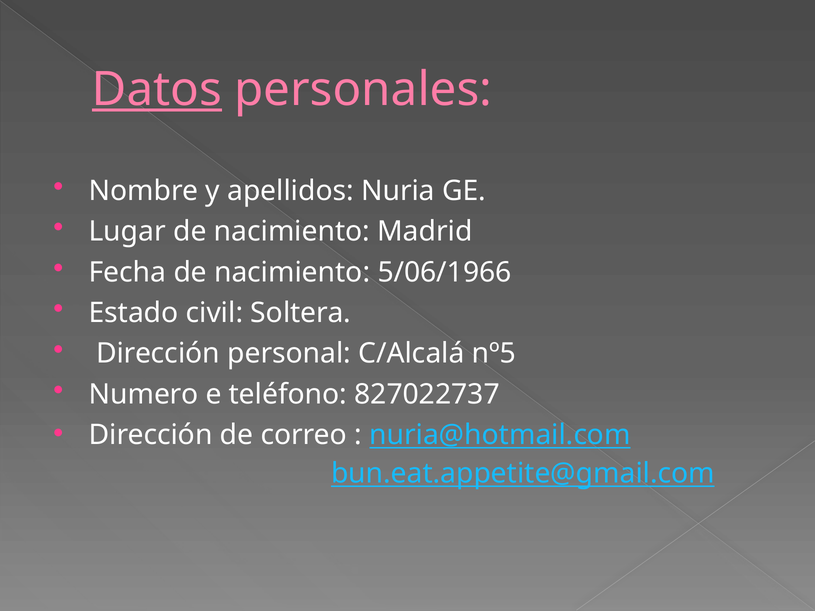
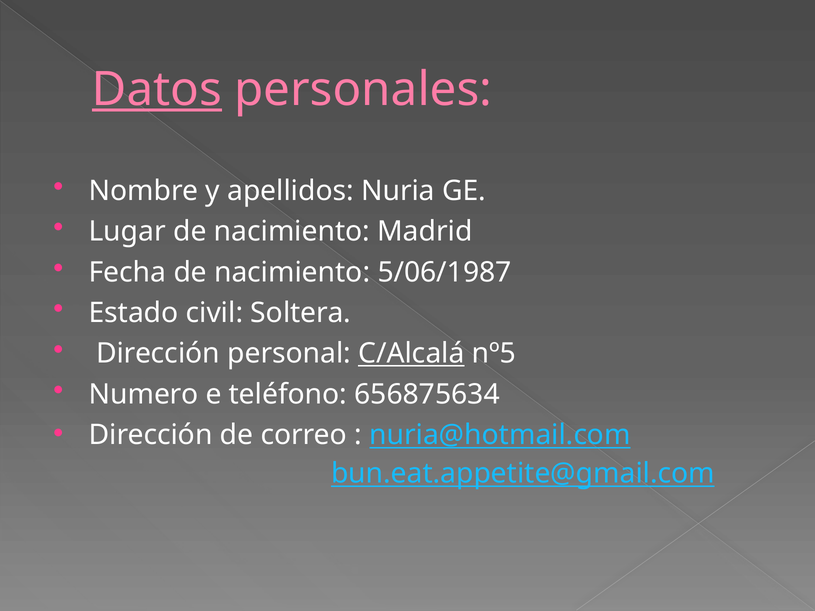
5/06/1966: 5/06/1966 -> 5/06/1987
C/Alcalá underline: none -> present
827022737: 827022737 -> 656875634
